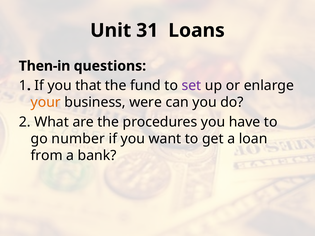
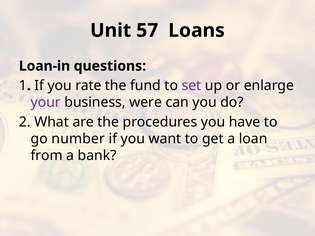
31: 31 -> 57
Then-in: Then-in -> Loan-in
that: that -> rate
your colour: orange -> purple
